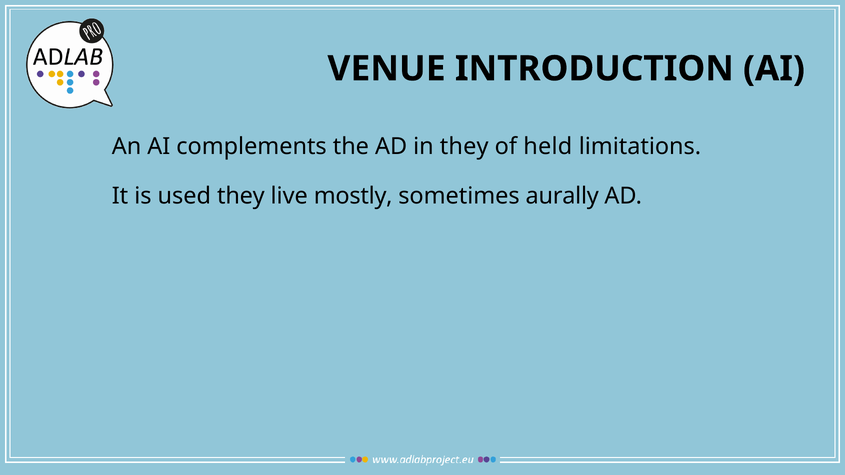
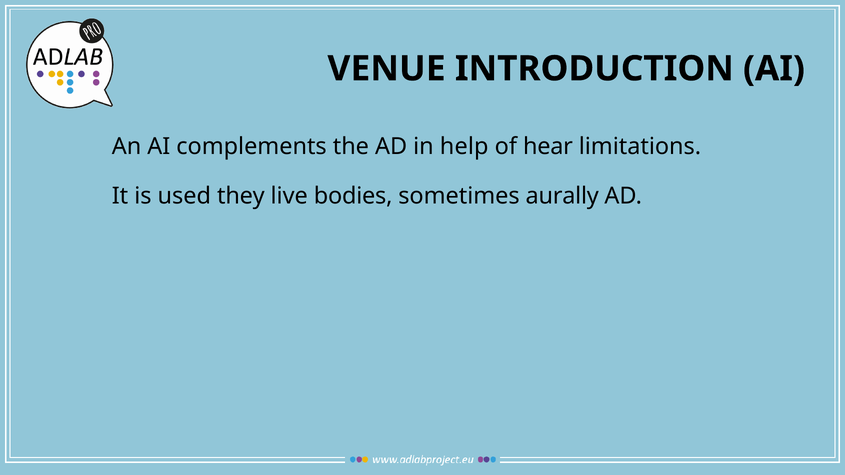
in they: they -> help
held: held -> hear
mostly: mostly -> bodies
